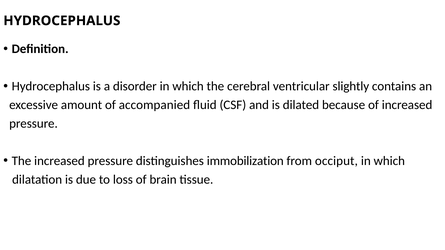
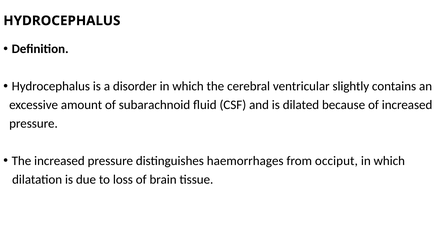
accompanied: accompanied -> subarachnoid
immobilization: immobilization -> haemorrhages
